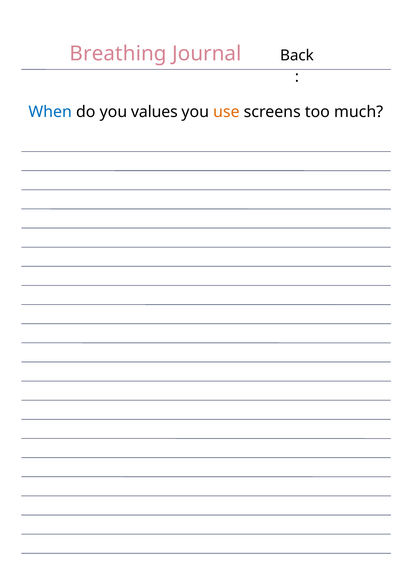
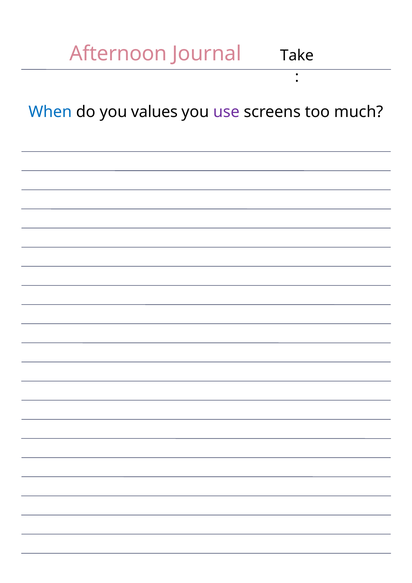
Breathing: Breathing -> Afternoon
Back: Back -> Take
use colour: orange -> purple
